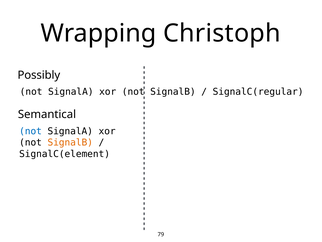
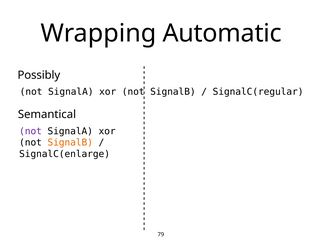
Christoph: Christoph -> Automatic
not at (31, 131) colour: blue -> purple
SignalC(element: SignalC(element -> SignalC(enlarge
